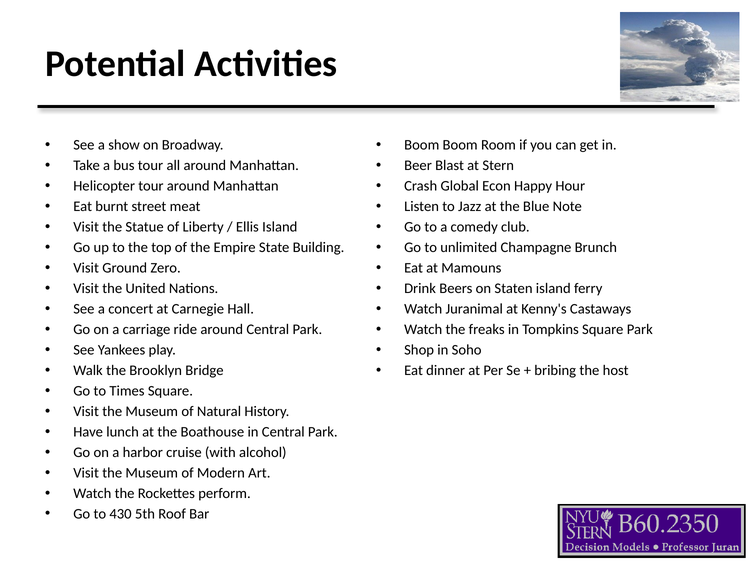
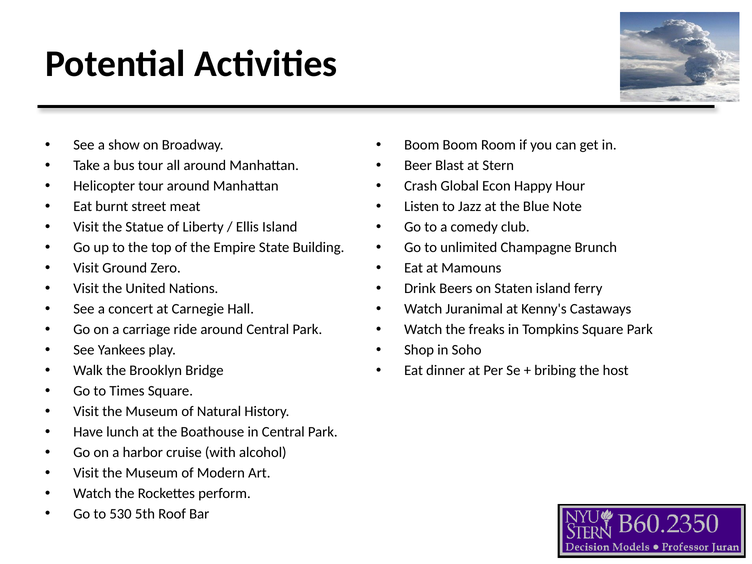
430: 430 -> 530
